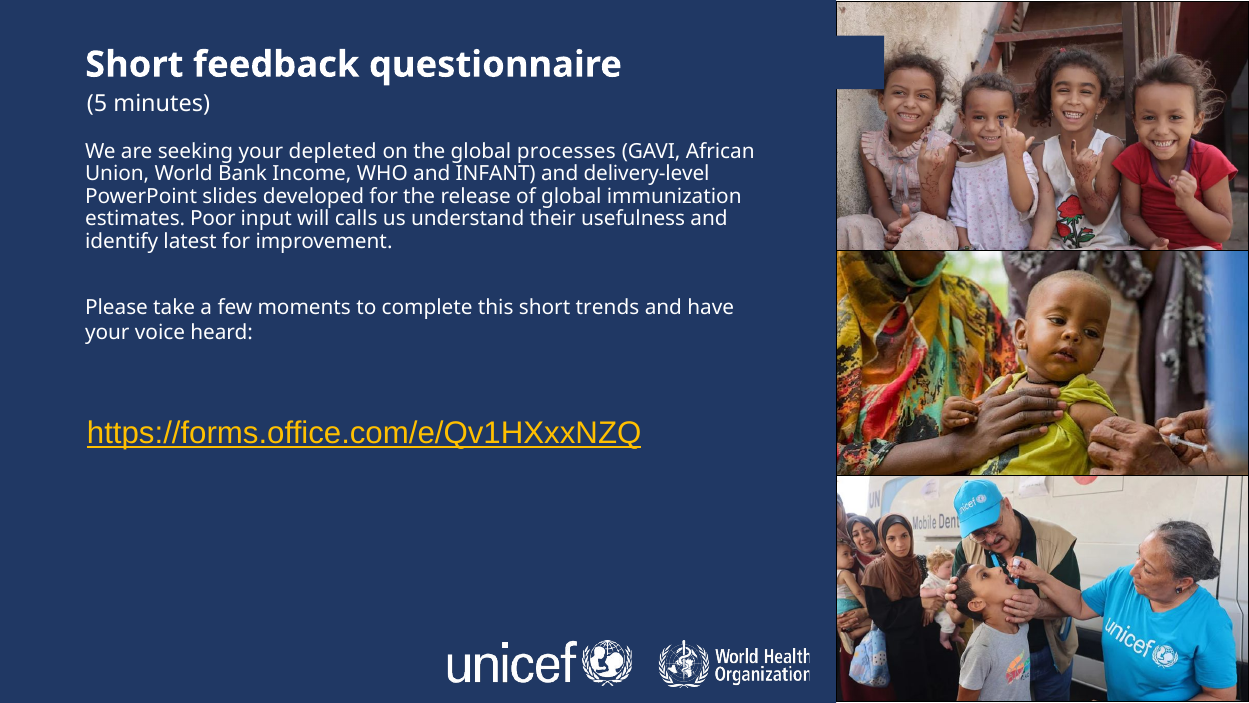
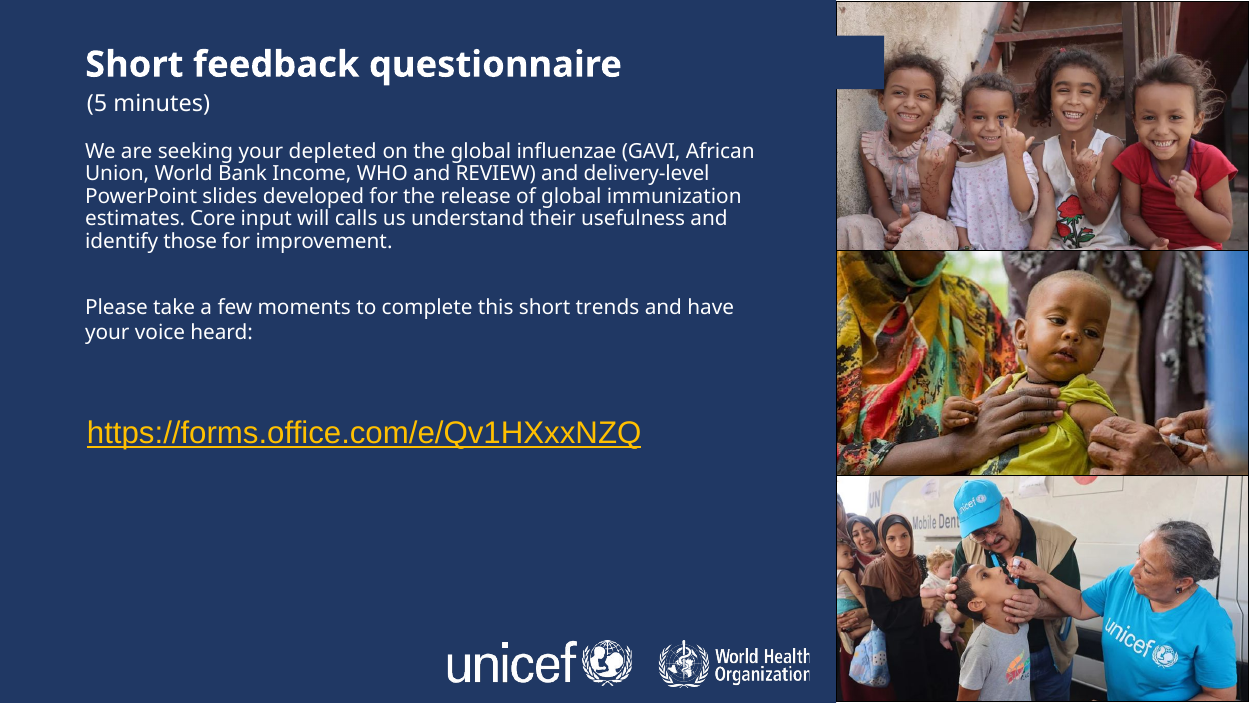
processes: processes -> influenzae
INFANT: INFANT -> REVIEW
Poor: Poor -> Core
latest: latest -> those
